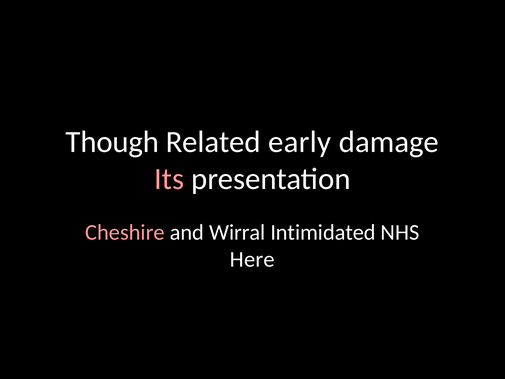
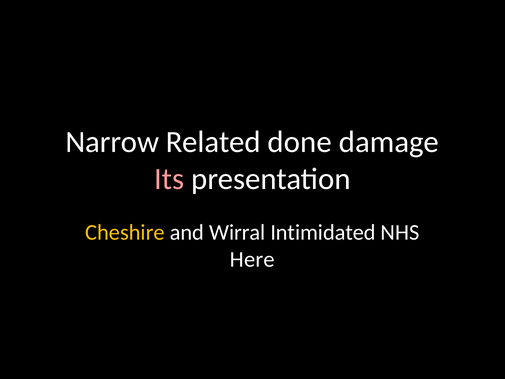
Though: Though -> Narrow
early: early -> done
Cheshire colour: pink -> yellow
